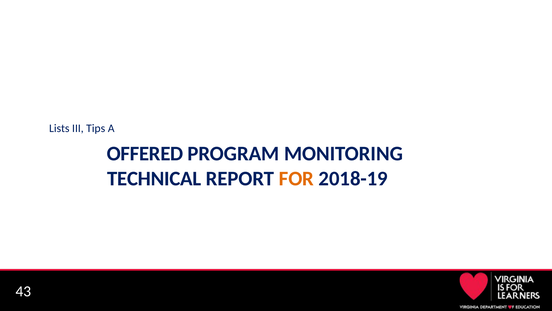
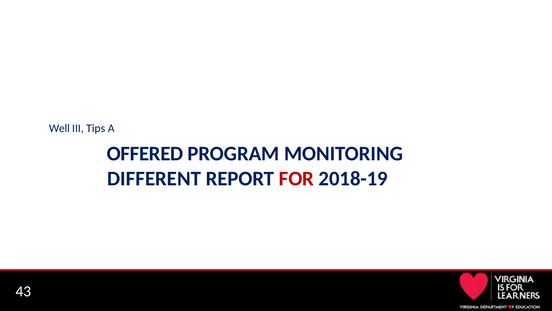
Lists: Lists -> Well
TECHNICAL: TECHNICAL -> DIFFERENT
FOR colour: orange -> red
